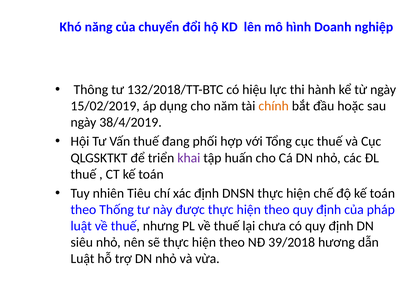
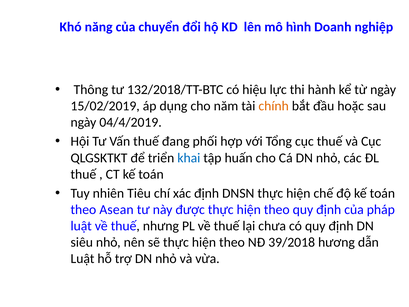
38/4/2019: 38/4/2019 -> 04/4/2019
khai colour: purple -> blue
Thống: Thống -> Asean
